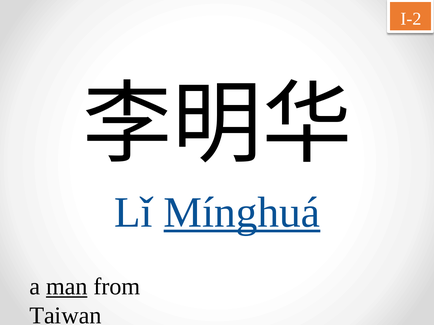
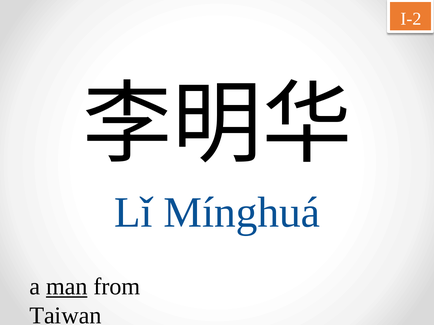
Mínghuá underline: present -> none
